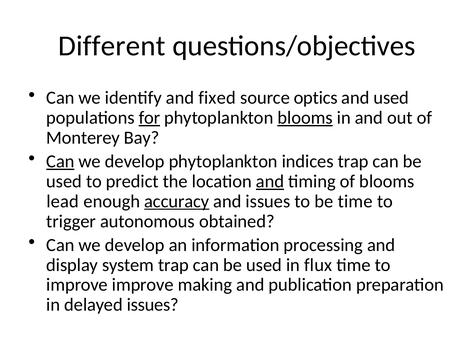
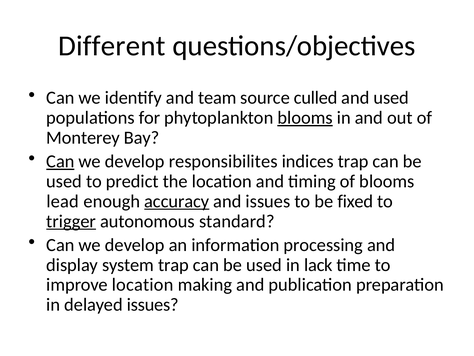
fixed: fixed -> team
optics: optics -> culled
for underline: present -> none
develop phytoplankton: phytoplankton -> responsibilites
and at (270, 181) underline: present -> none
be time: time -> fixed
trigger underline: none -> present
obtained: obtained -> standard
flux: flux -> lack
improve improve: improve -> location
